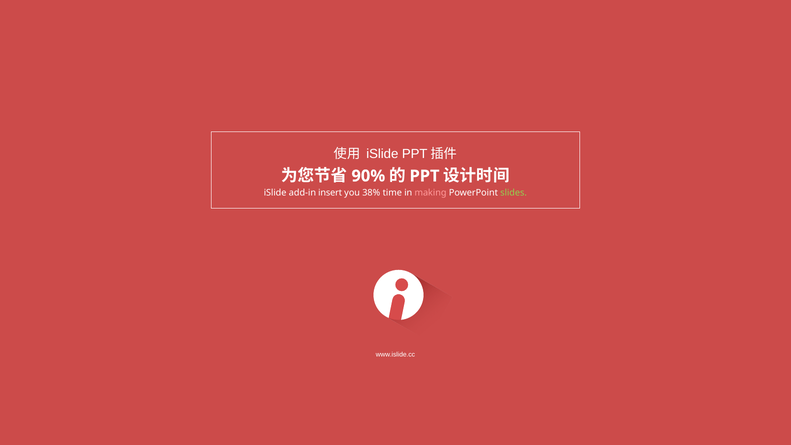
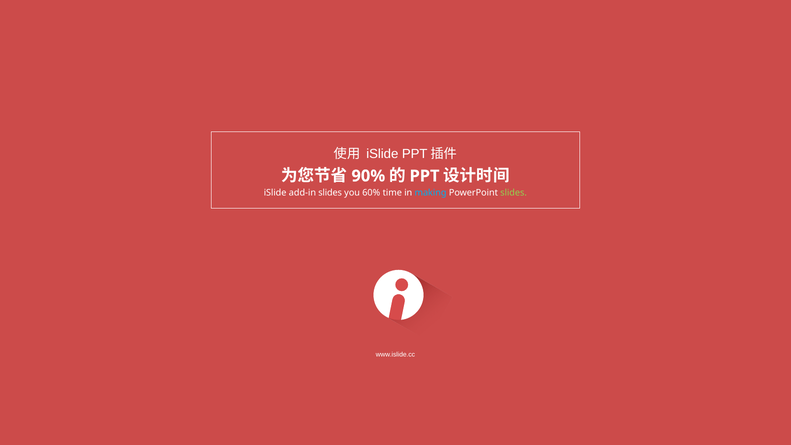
add-in insert: insert -> slides
38%: 38% -> 60%
making colour: pink -> light blue
